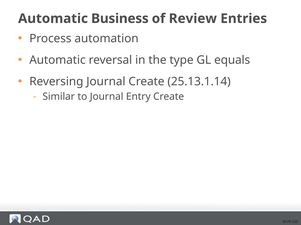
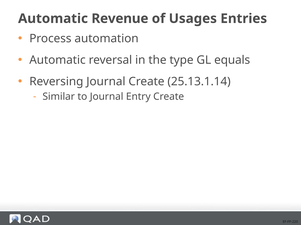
Business: Business -> Revenue
Review: Review -> Usages
